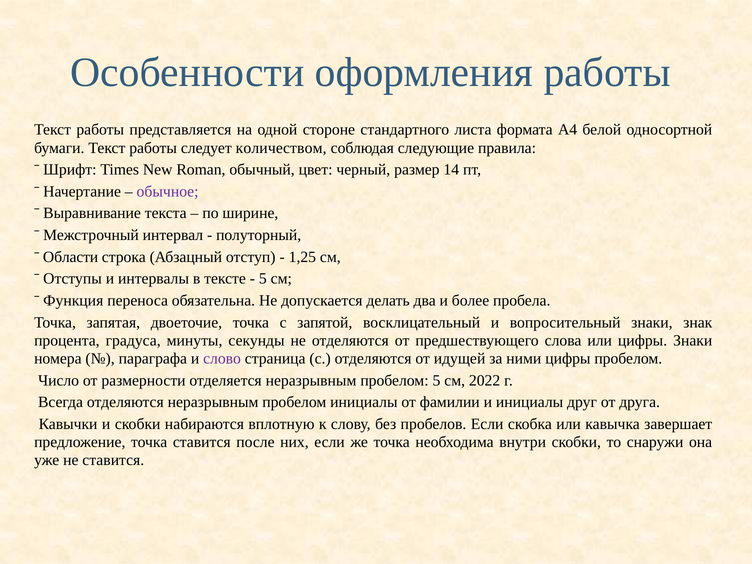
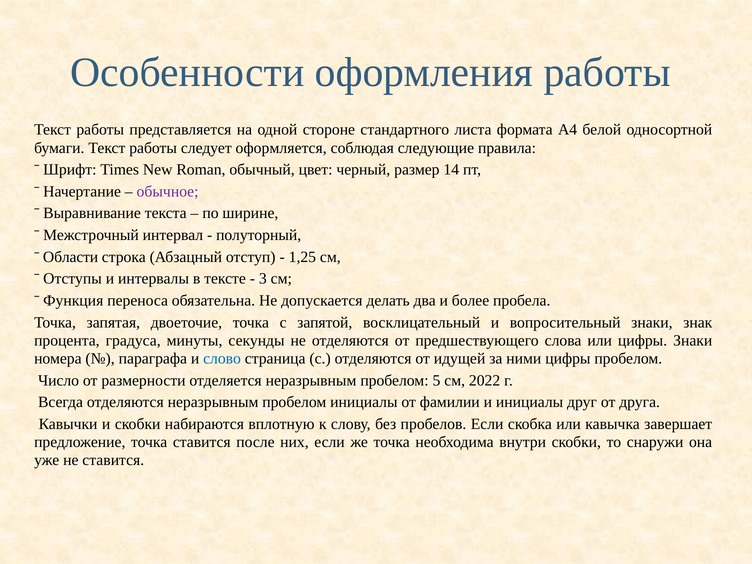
количеством: количеством -> оформляется
5 at (263, 279): 5 -> 3
слово colour: purple -> blue
